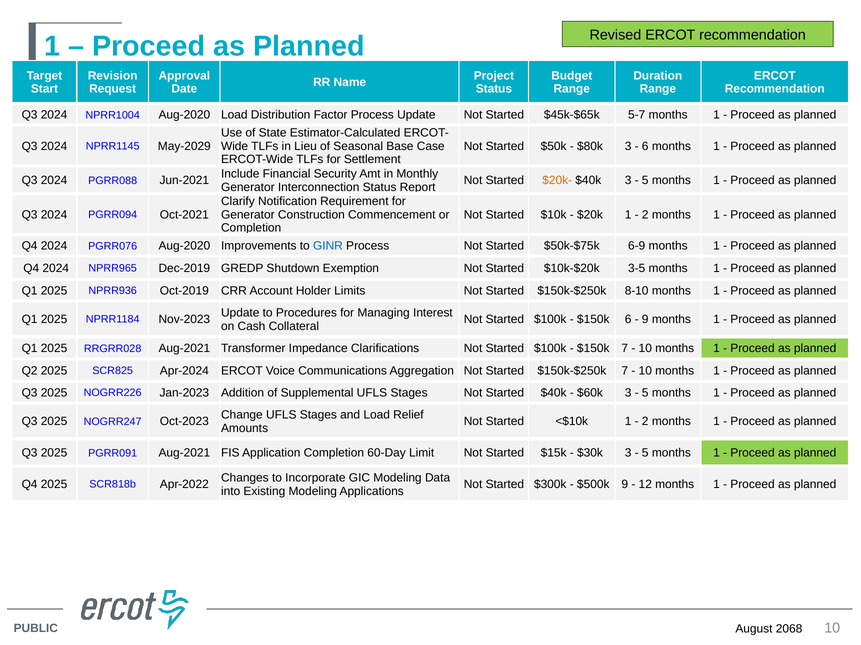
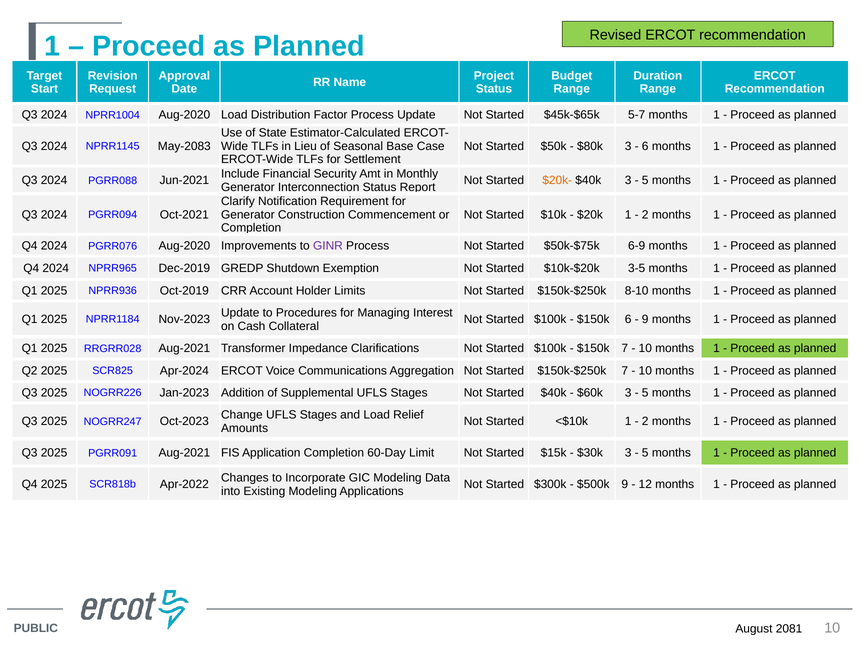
May-2029: May-2029 -> May-2083
GINR colour: blue -> purple
2068: 2068 -> 2081
